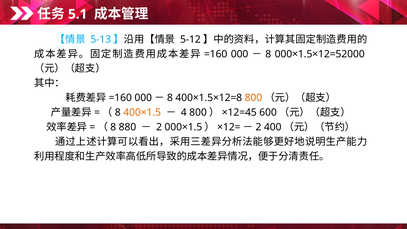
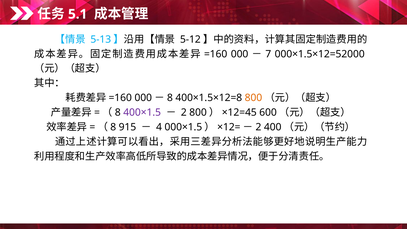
8: 8 -> 7
400×1.5 colour: orange -> purple
4: 4 -> 2
880: 880 -> 915
2: 2 -> 4
